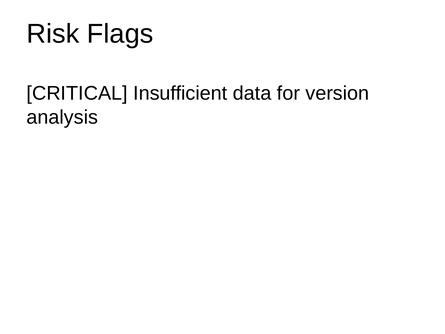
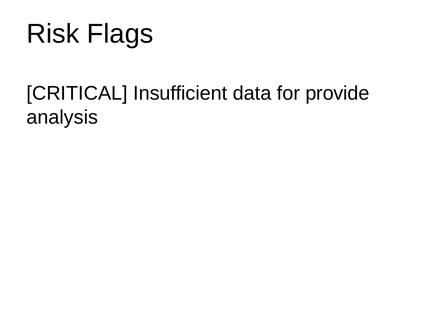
version: version -> provide
